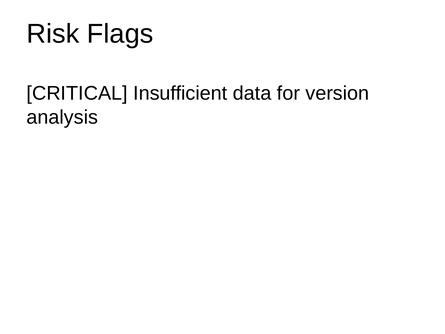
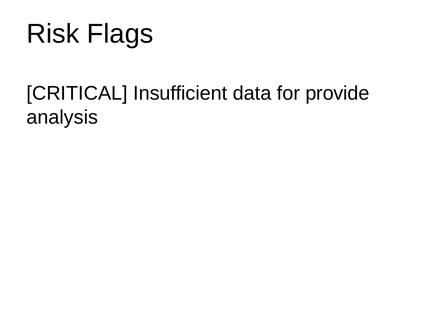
version: version -> provide
